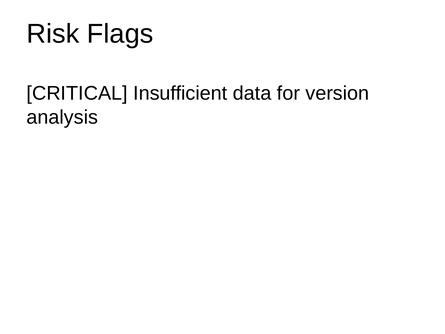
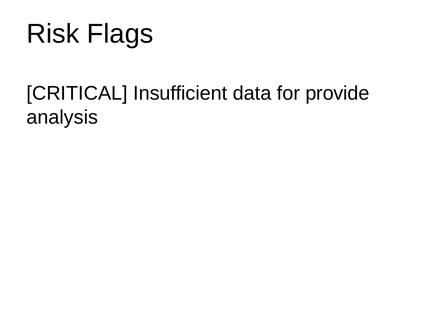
version: version -> provide
